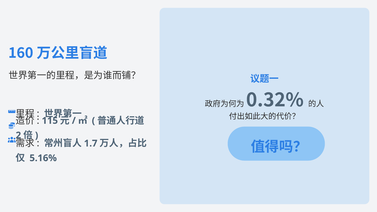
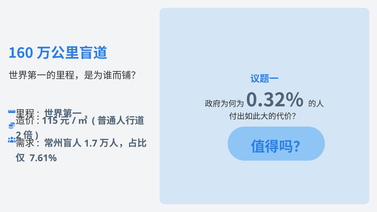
5.16%: 5.16% -> 7.61%
